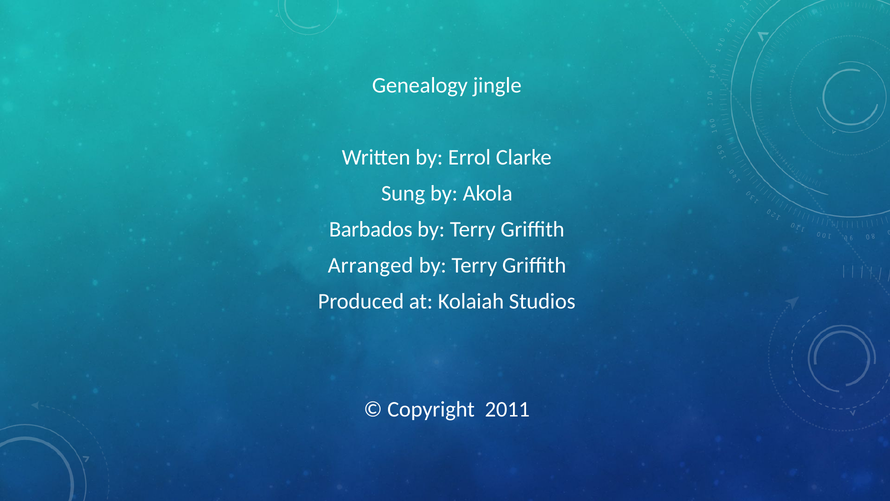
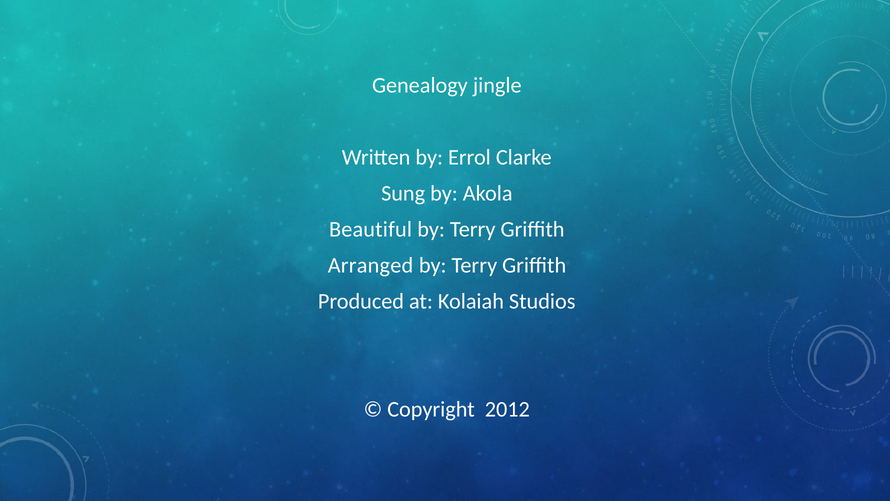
Barbados: Barbados -> Beautiful
2011: 2011 -> 2012
